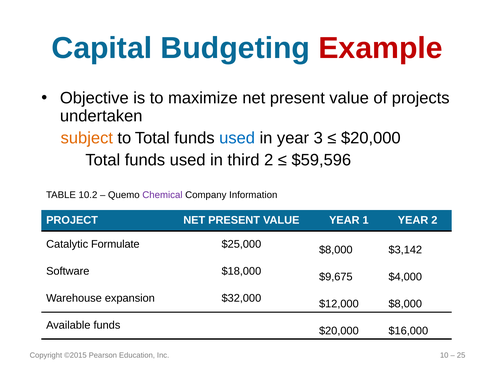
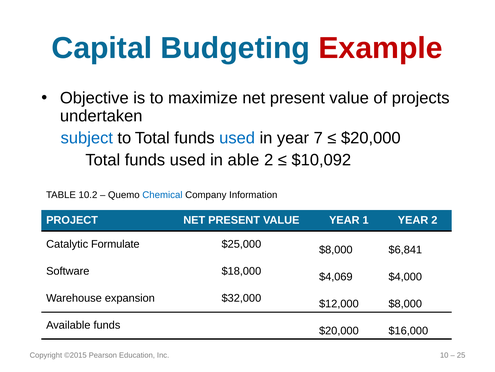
subject colour: orange -> blue
3: 3 -> 7
third: third -> able
$59,596: $59,596 -> $10,092
Chemical colour: purple -> blue
$3,142: $3,142 -> $6,841
$9,675: $9,675 -> $4,069
